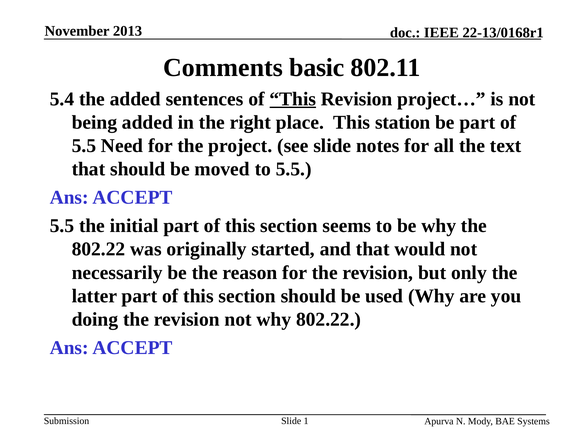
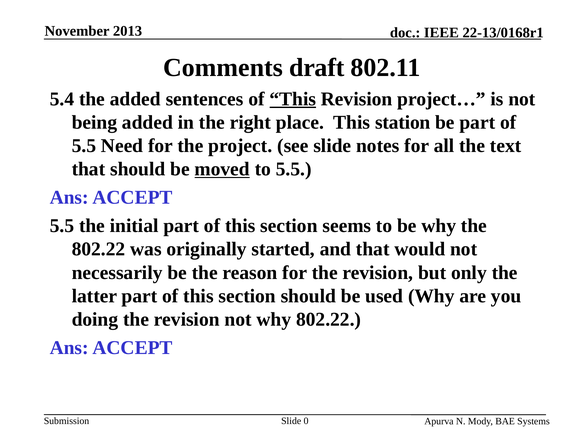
basic: basic -> draft
moved underline: none -> present
1: 1 -> 0
